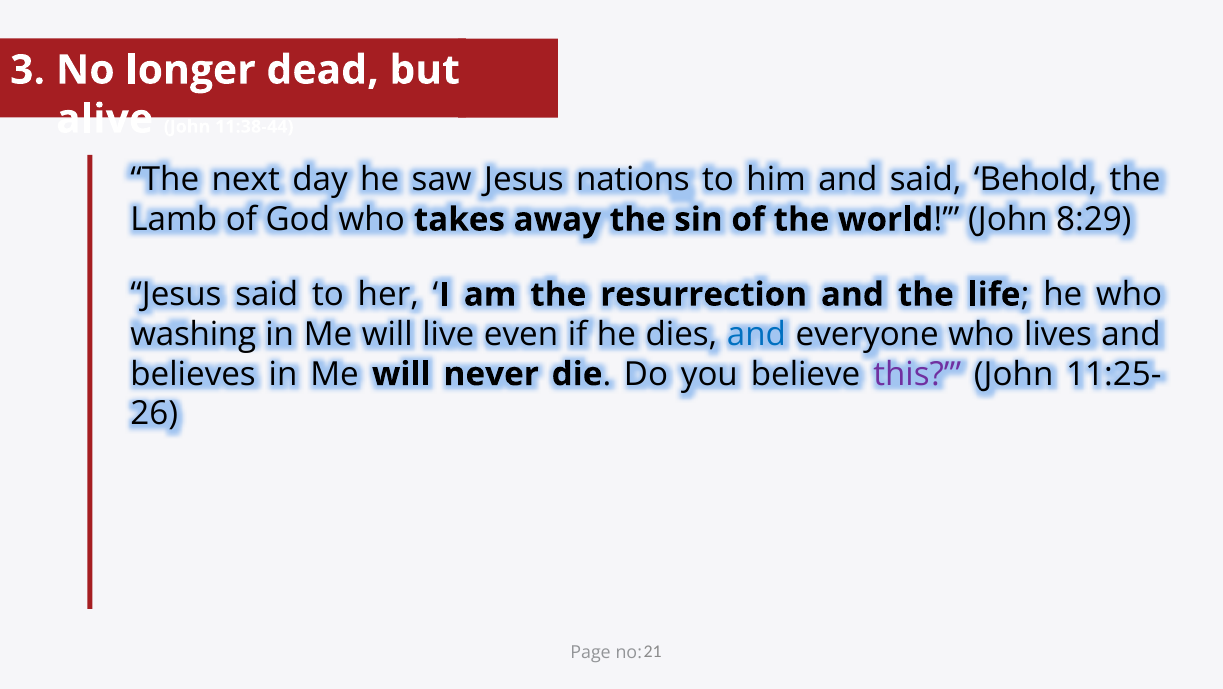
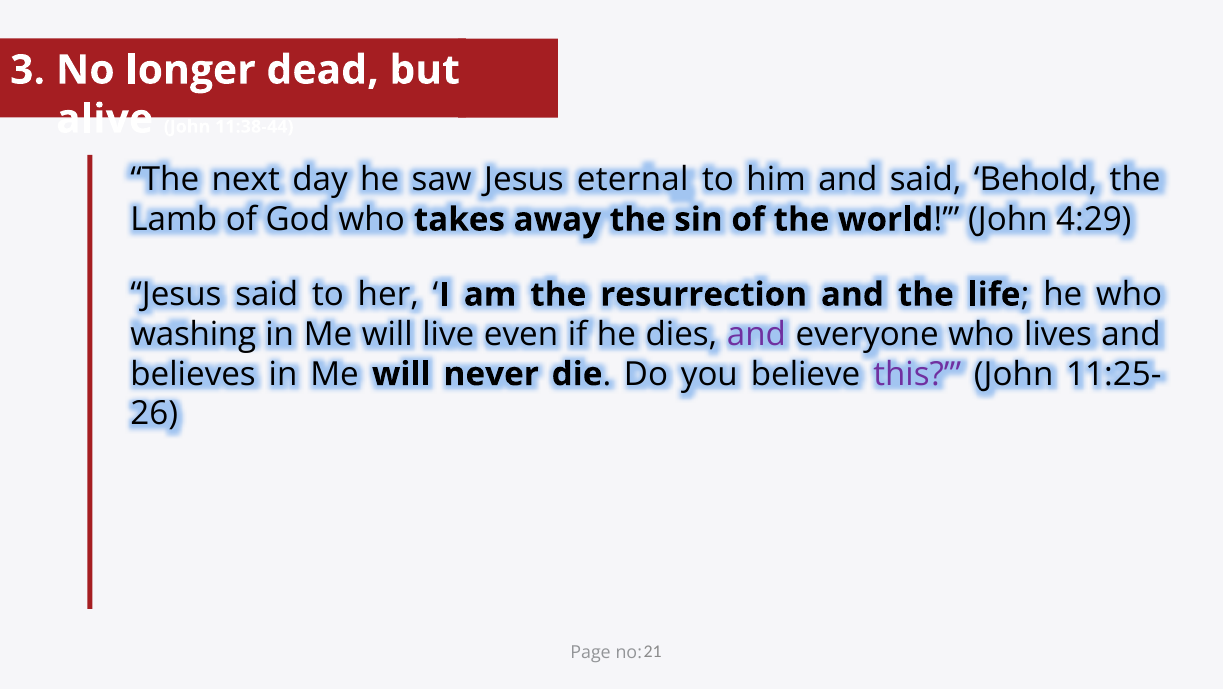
nations: nations -> eternal
8:29: 8:29 -> 4:29
and at (757, 335) colour: blue -> purple
